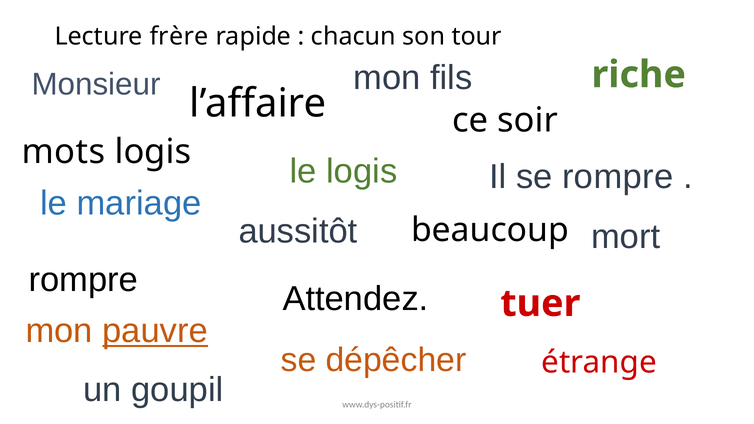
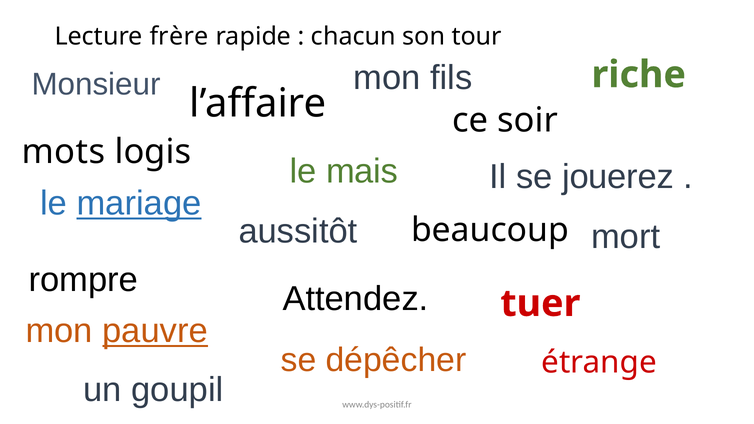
le logis: logis -> mais
se rompre: rompre -> jouerez
mariage underline: none -> present
